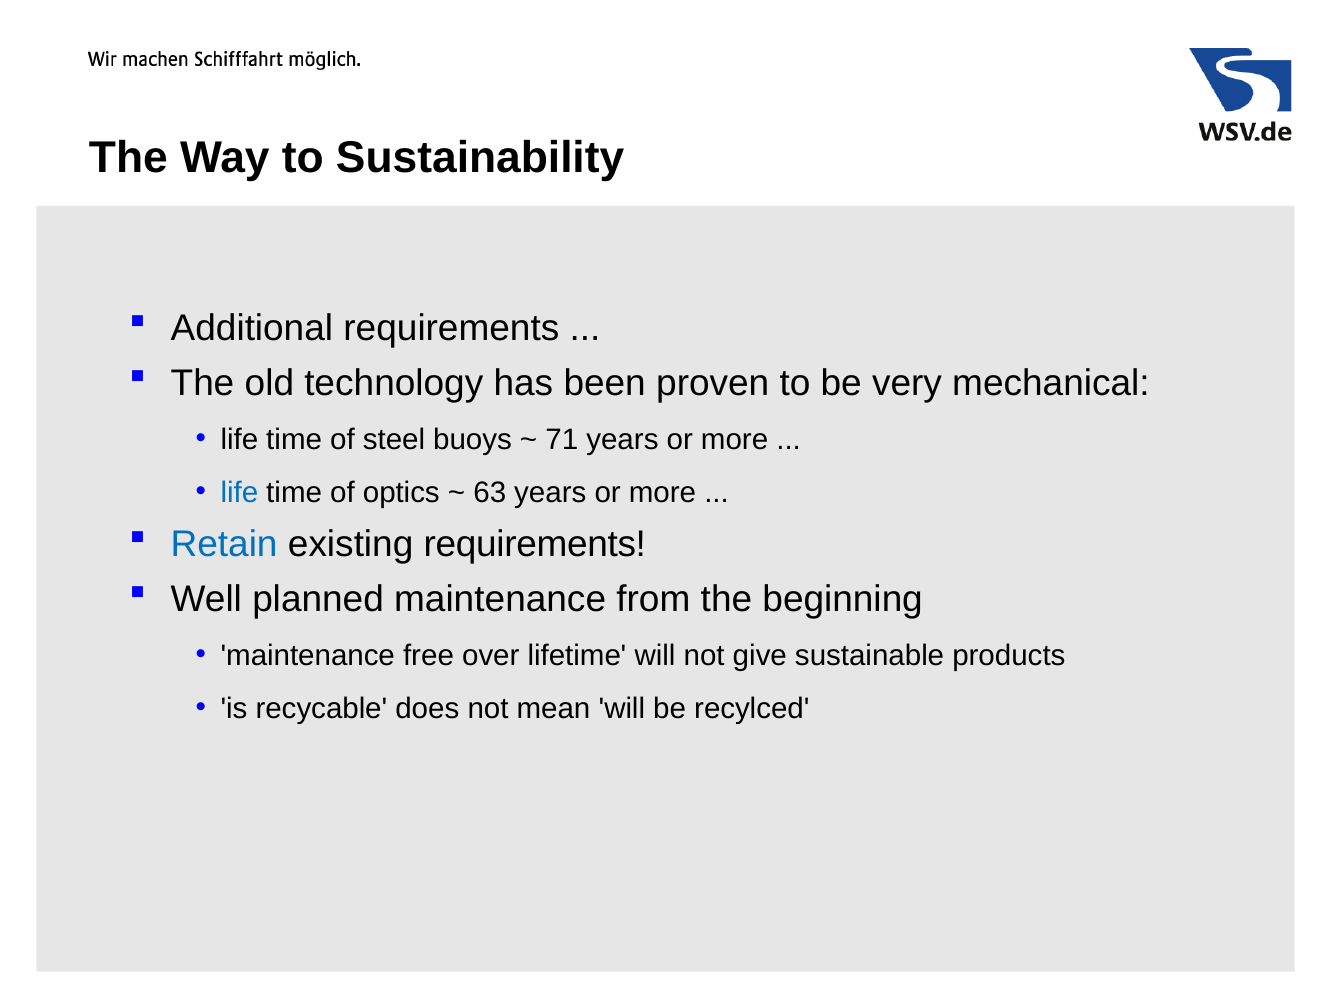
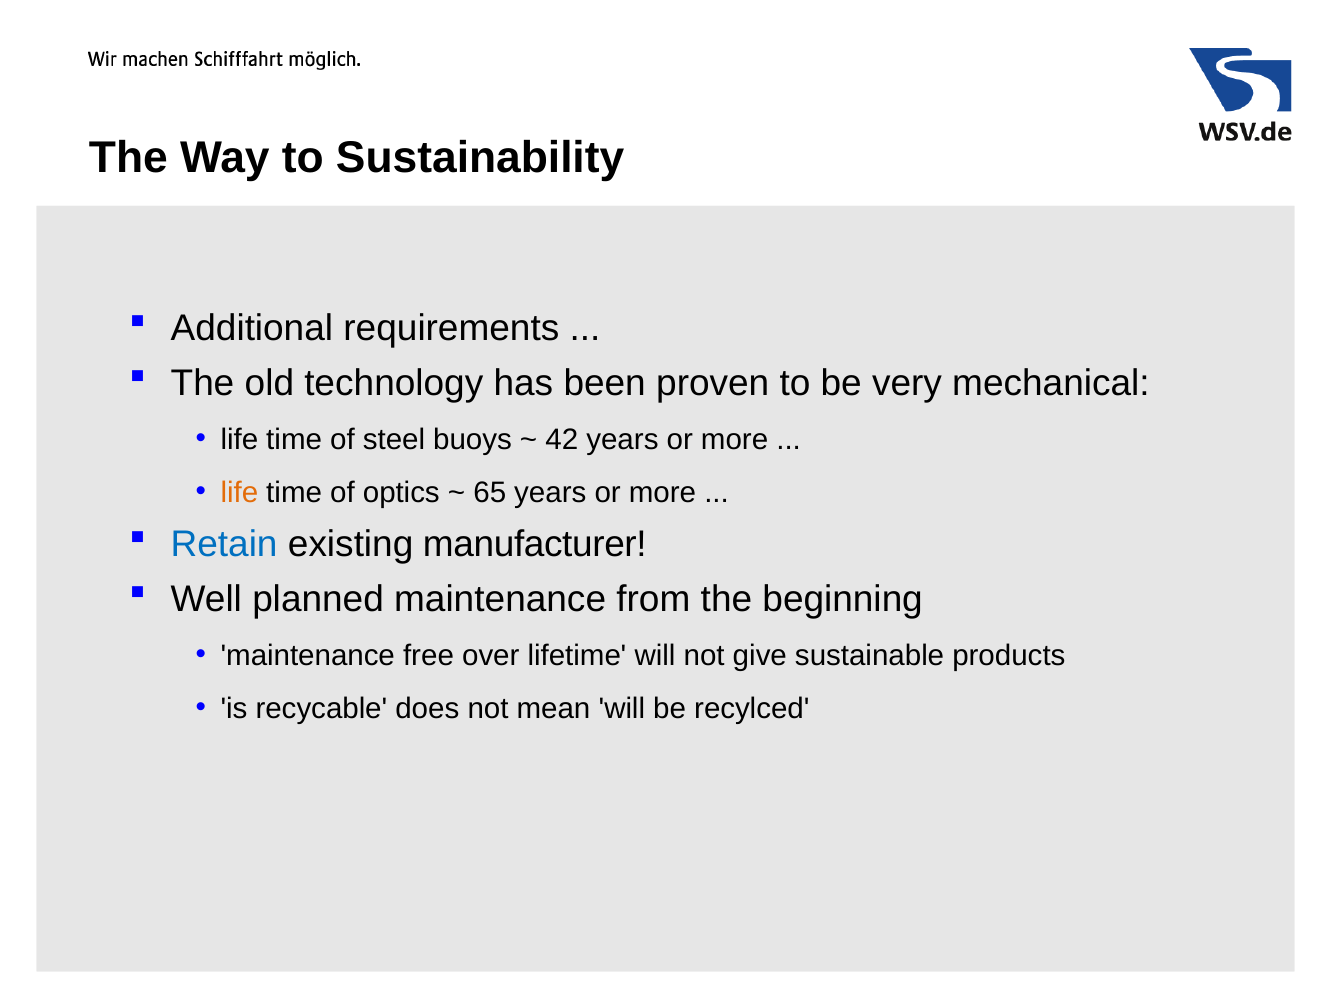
71: 71 -> 42
life at (239, 492) colour: blue -> orange
63: 63 -> 65
existing requirements: requirements -> manufacturer
